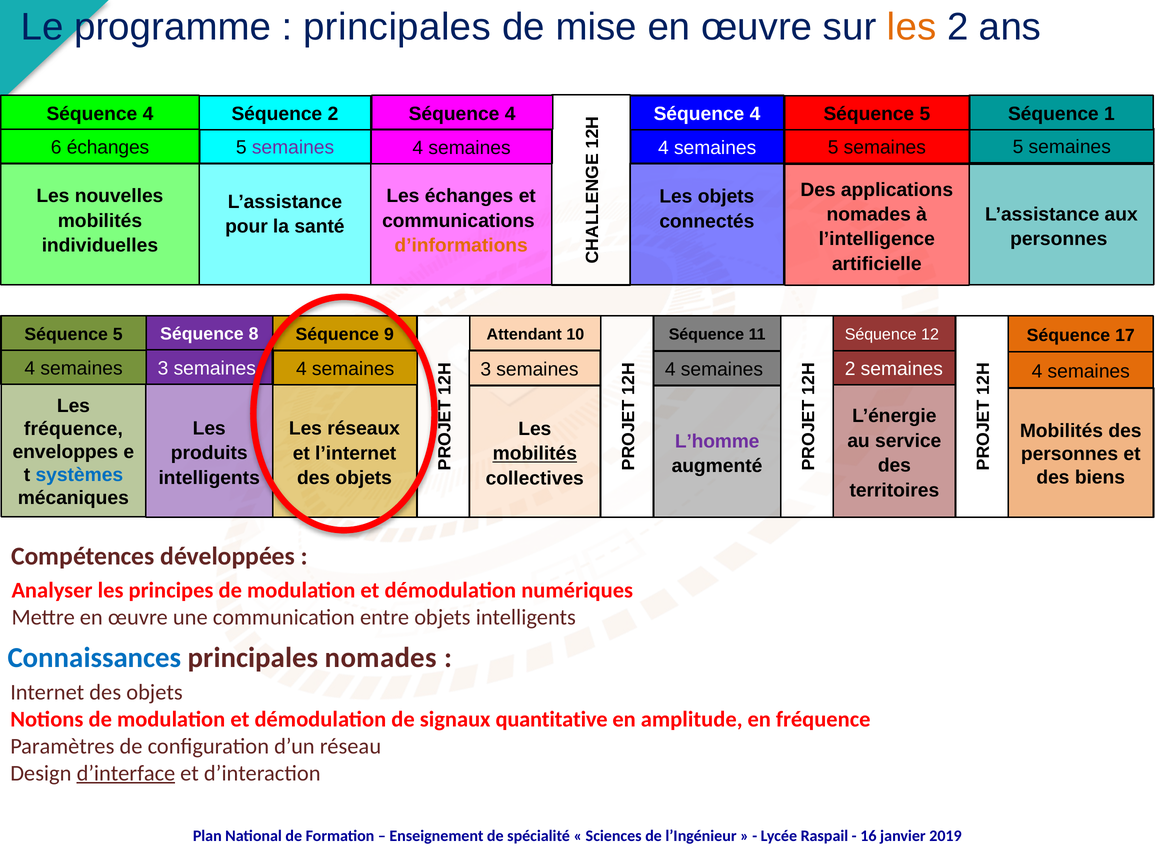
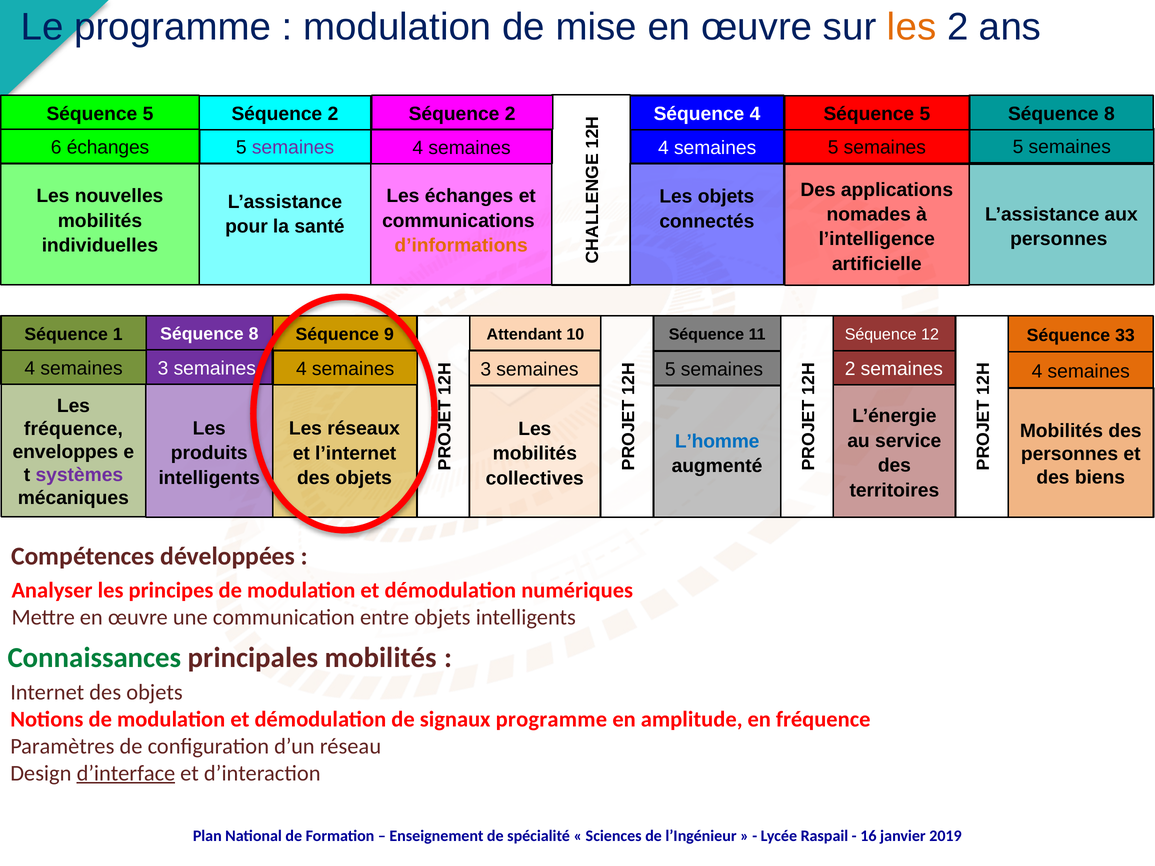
principales at (397, 27): principales -> modulation
4 at (148, 114): 4 -> 5
2 Séquence 4: 4 -> 2
5 Séquence 1: 1 -> 8
5 at (118, 334): 5 -> 1
17: 17 -> 33
4 at (670, 370): 4 -> 5
L’homme colour: purple -> blue
mobilités at (535, 454) underline: present -> none
systèmes colour: blue -> purple
Connaissances colour: blue -> green
principales nomades: nomades -> mobilités
signaux quantitative: quantitative -> programme
